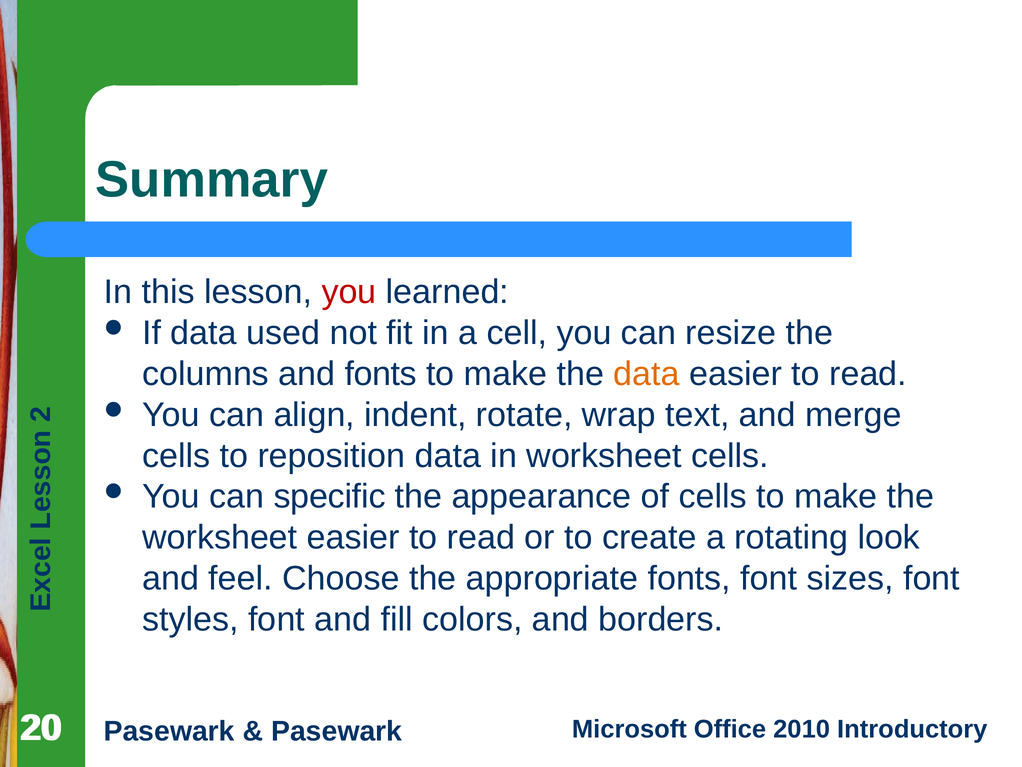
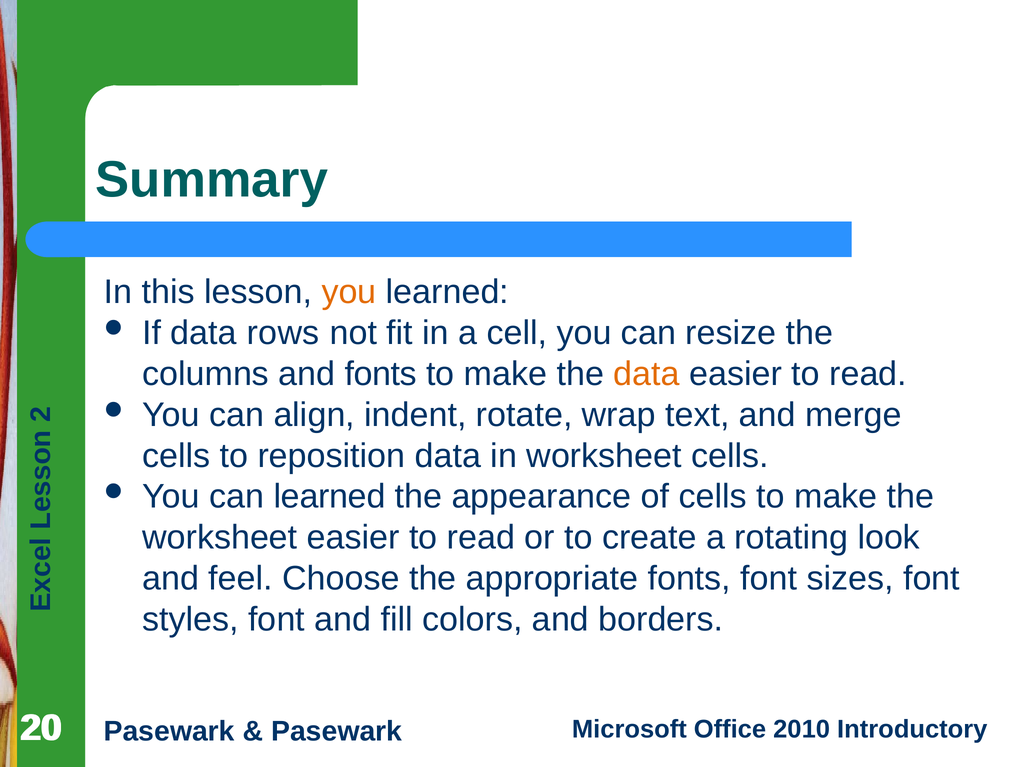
you at (349, 292) colour: red -> orange
used: used -> rows
can specific: specific -> learned
